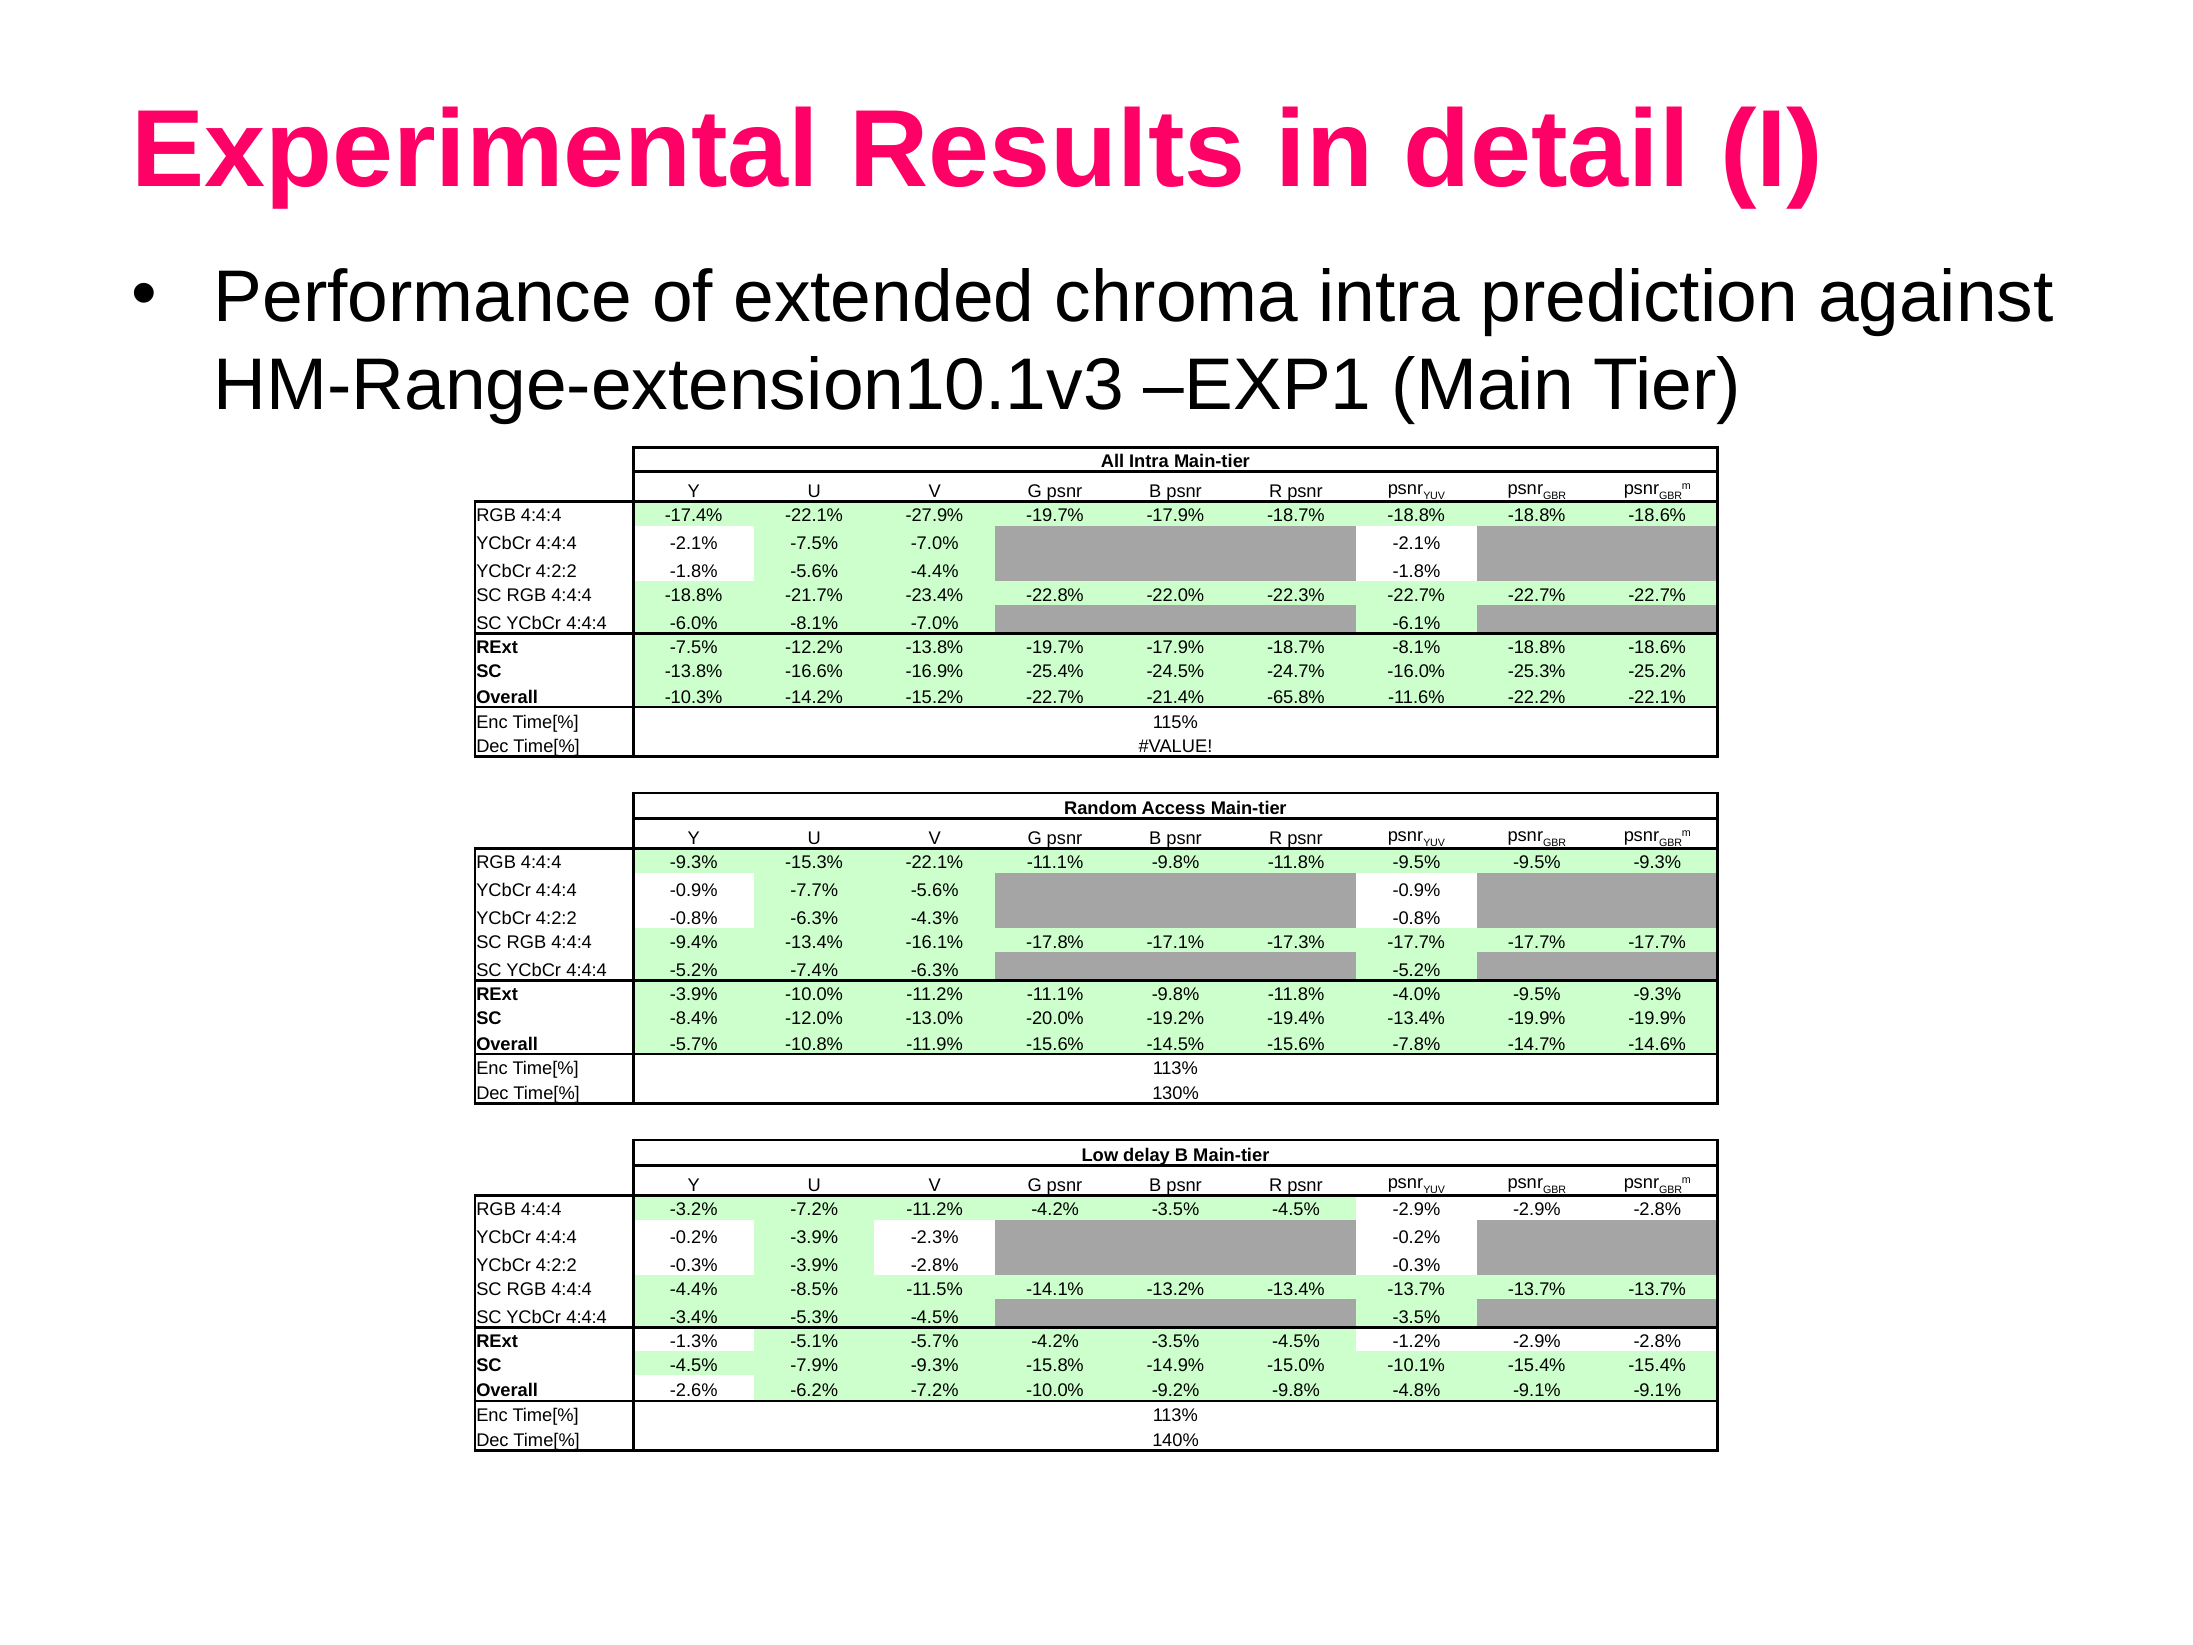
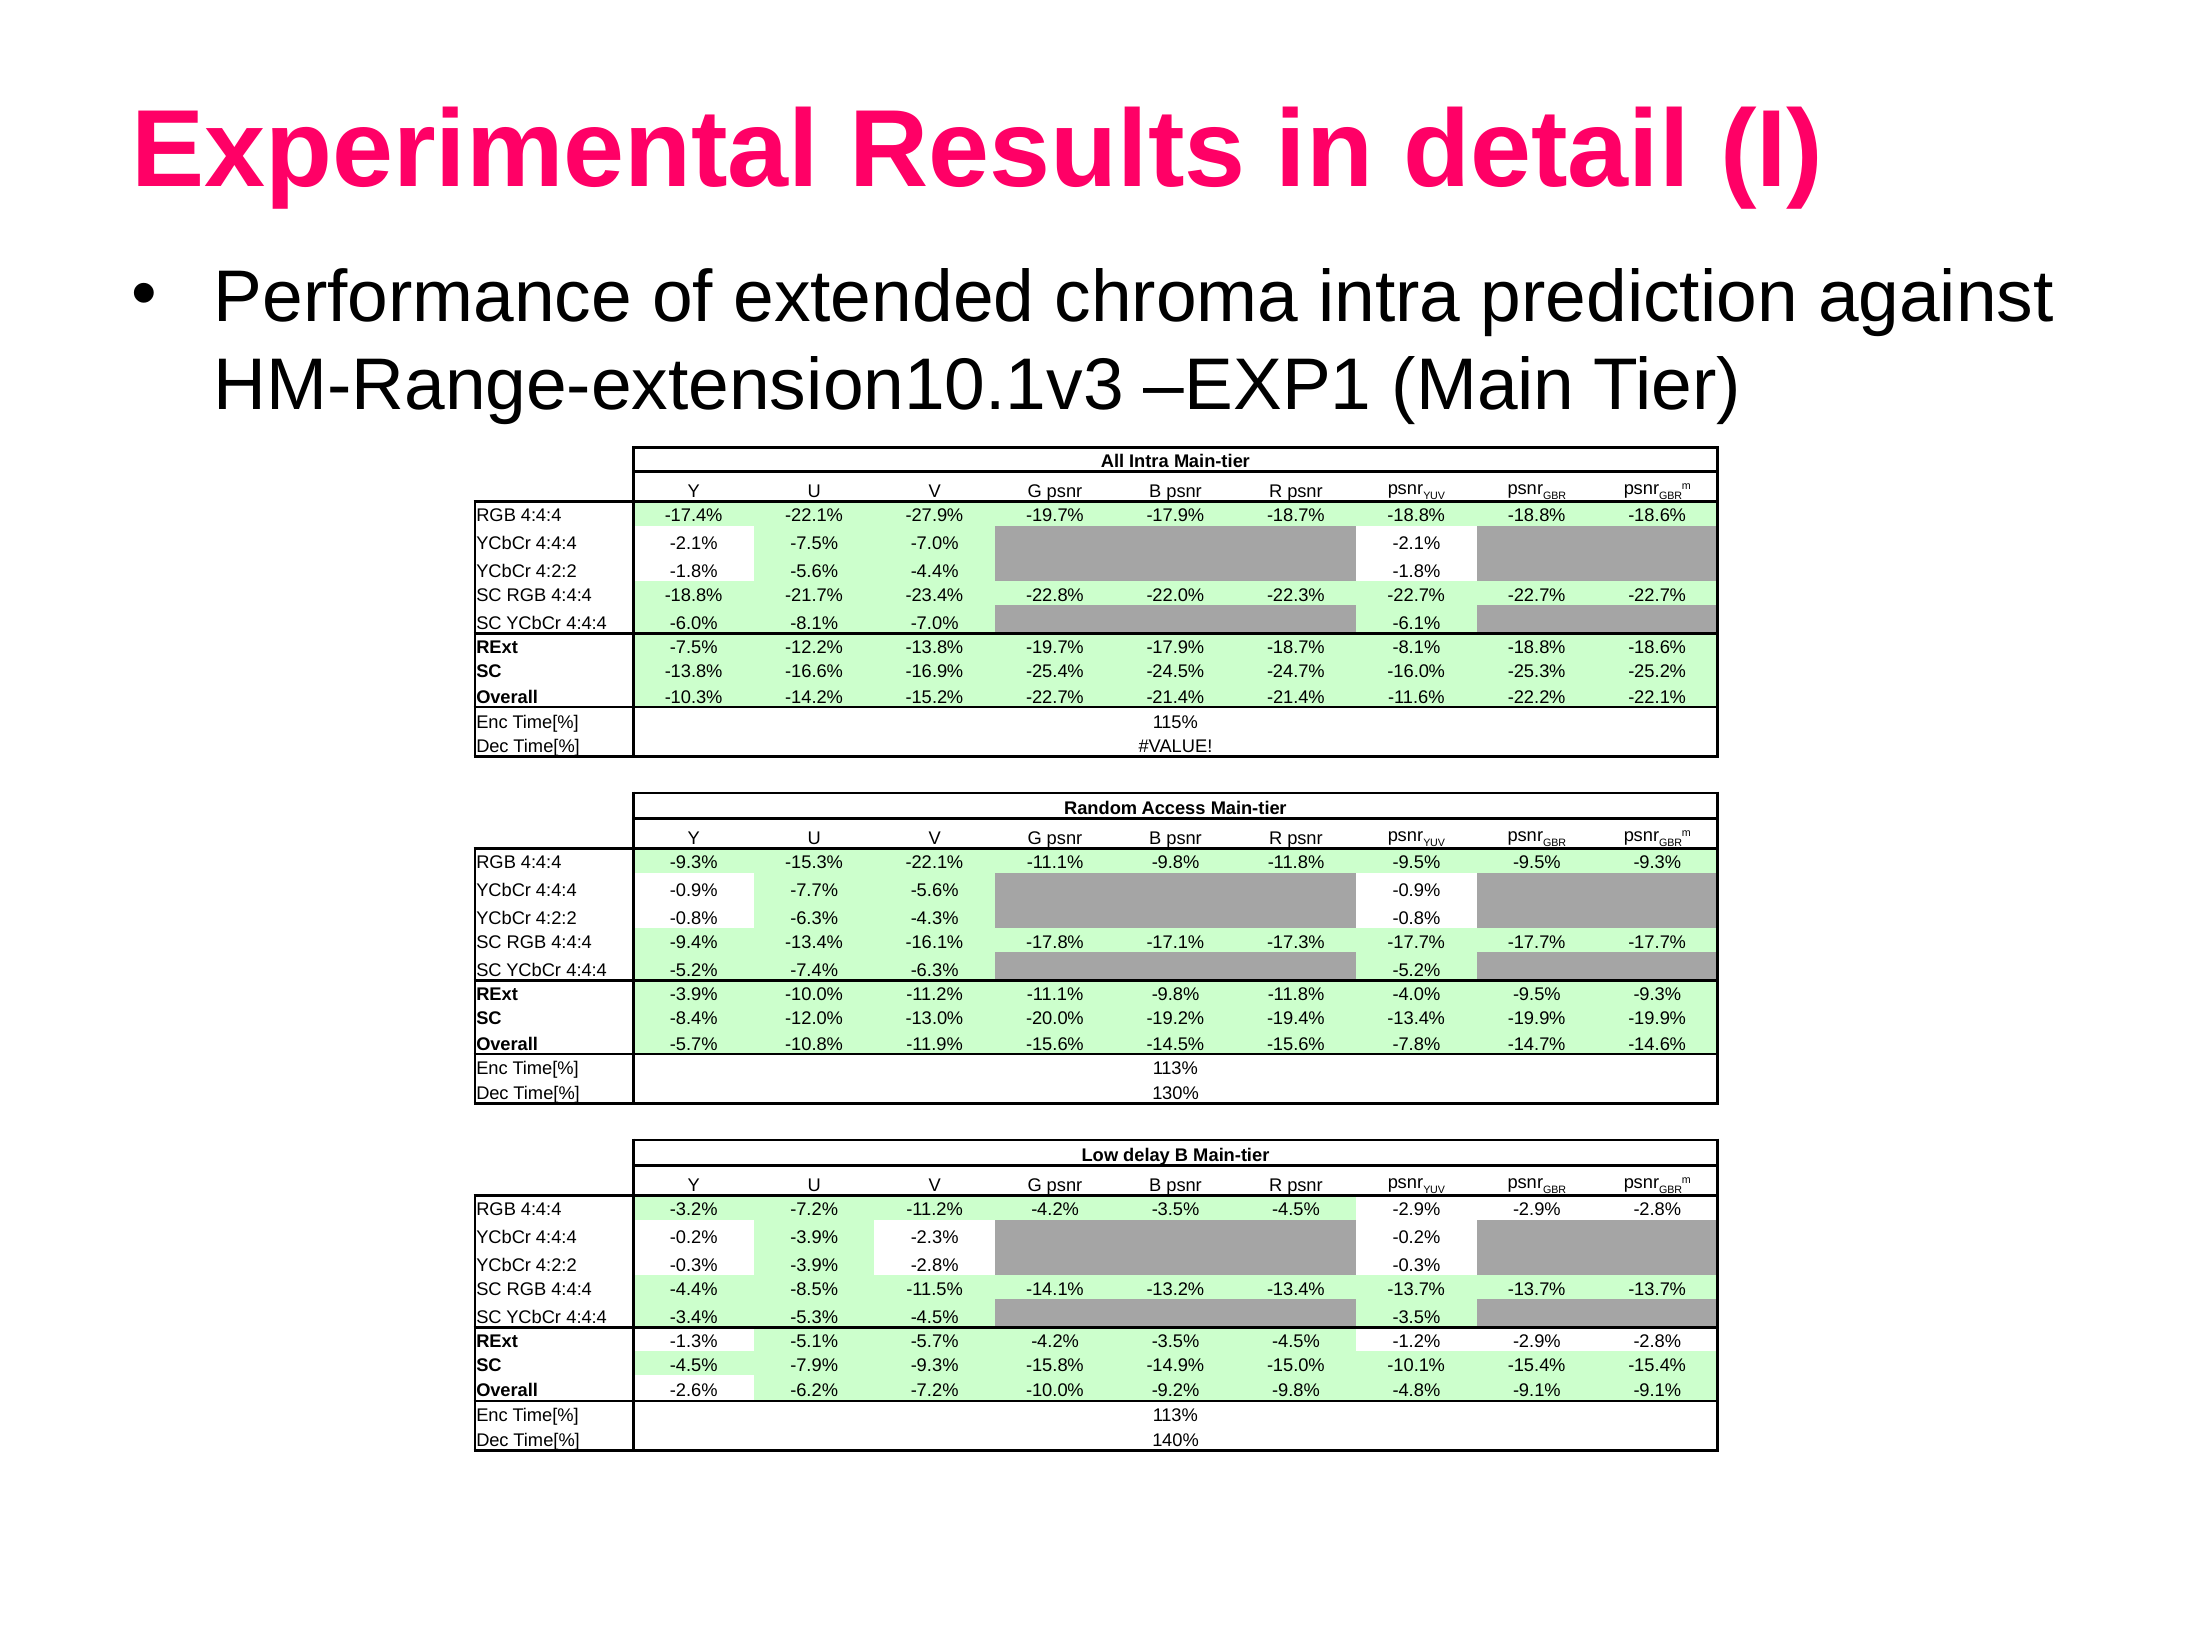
-21.4% -65.8%: -65.8% -> -21.4%
